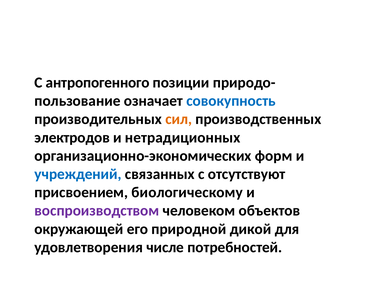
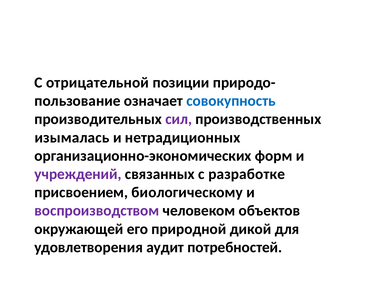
антропогенного: антропогенного -> отрицательной
сил colour: orange -> purple
электродов: электродов -> изымалась
учреждений colour: blue -> purple
отсутствуют: отсутствуют -> разработке
числе: числе -> аудит
